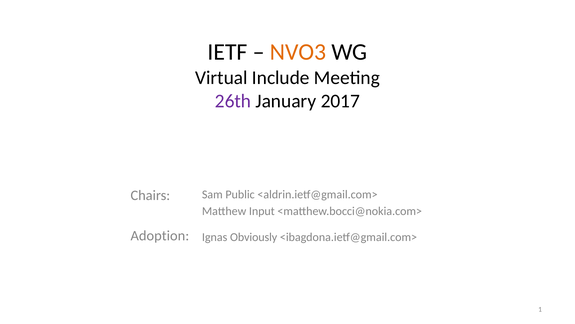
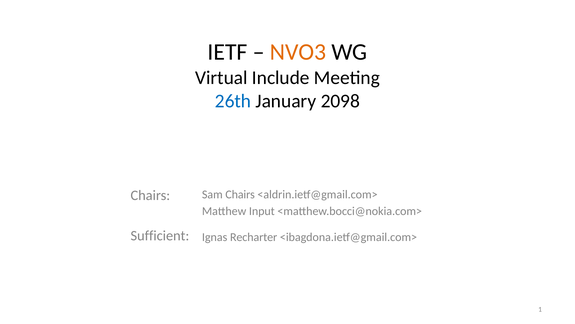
26th colour: purple -> blue
2017: 2017 -> 2098
Sam Public: Public -> Chairs
Adoption: Adoption -> Sufficient
Obviously: Obviously -> Recharter
